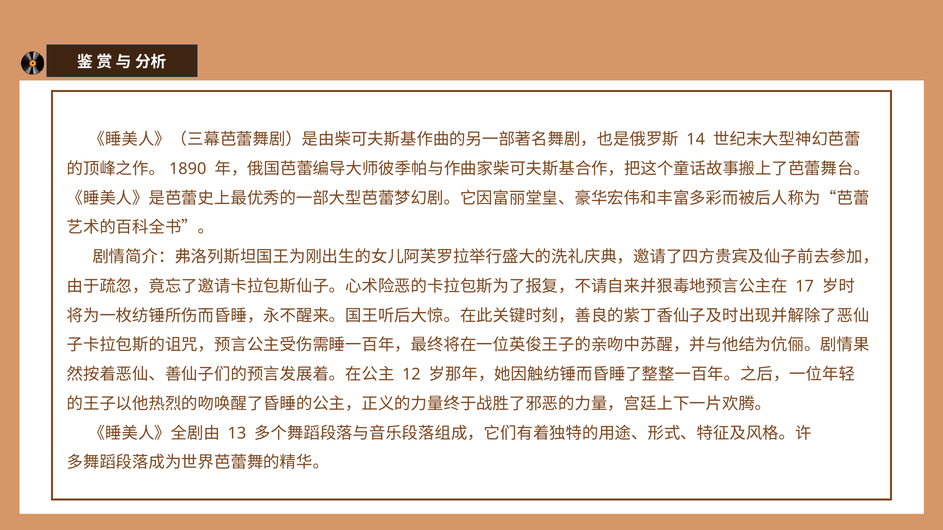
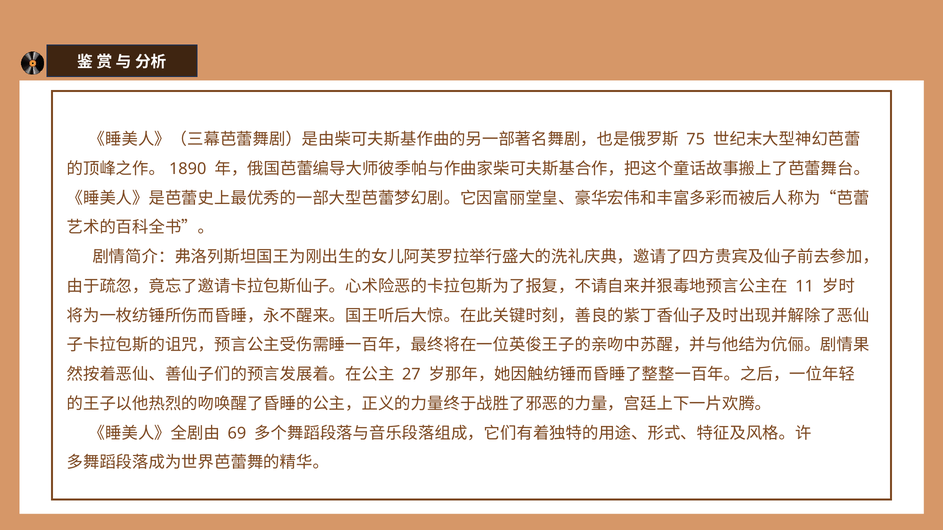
14: 14 -> 75
17: 17 -> 11
12: 12 -> 27
13: 13 -> 69
